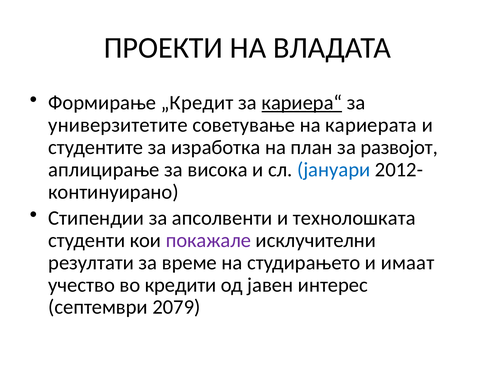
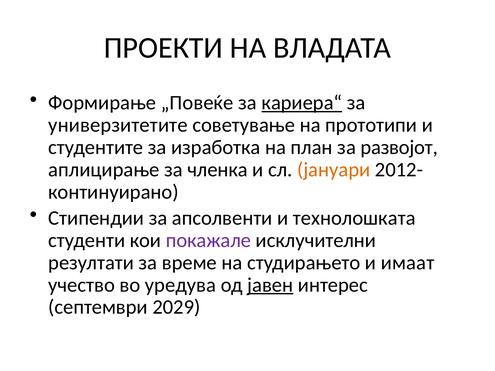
„Кредит: „Кредит -> „Повеќе
кариерата: кариерата -> прототипи
висока: висока -> членка
јануари colour: blue -> orange
кредити: кредити -> уредува
јавен underline: none -> present
2079: 2079 -> 2029
